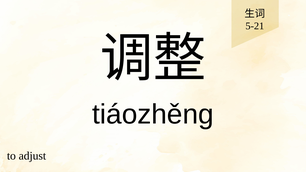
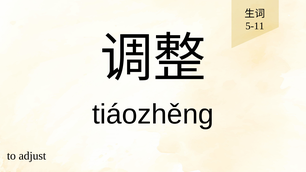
5-21: 5-21 -> 5-11
